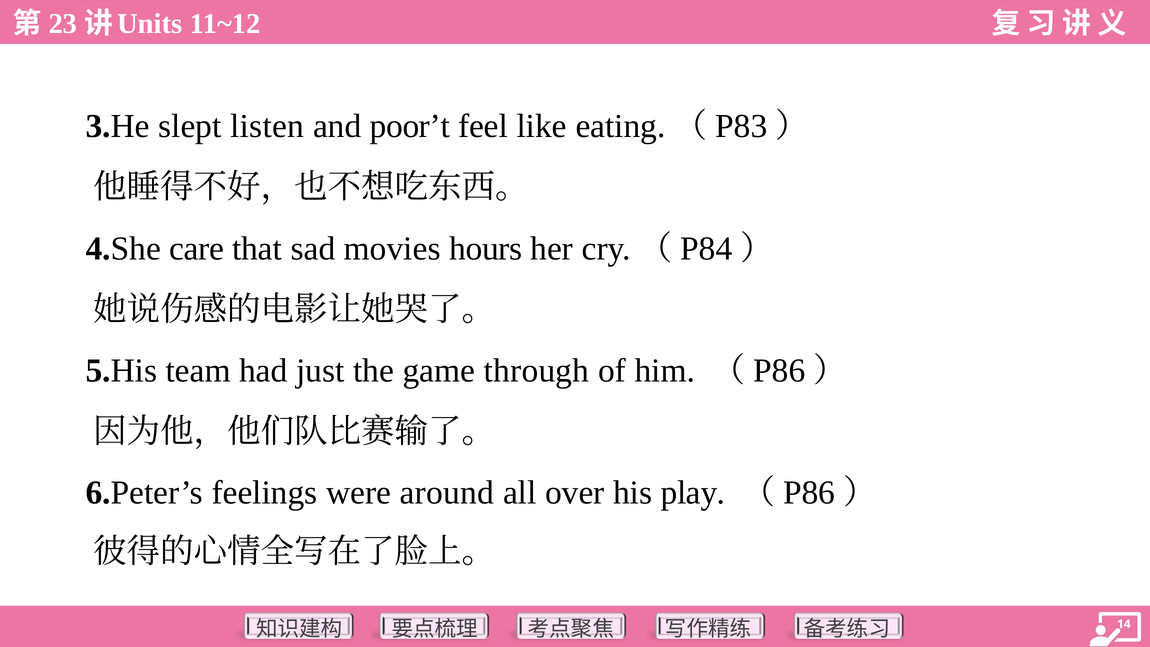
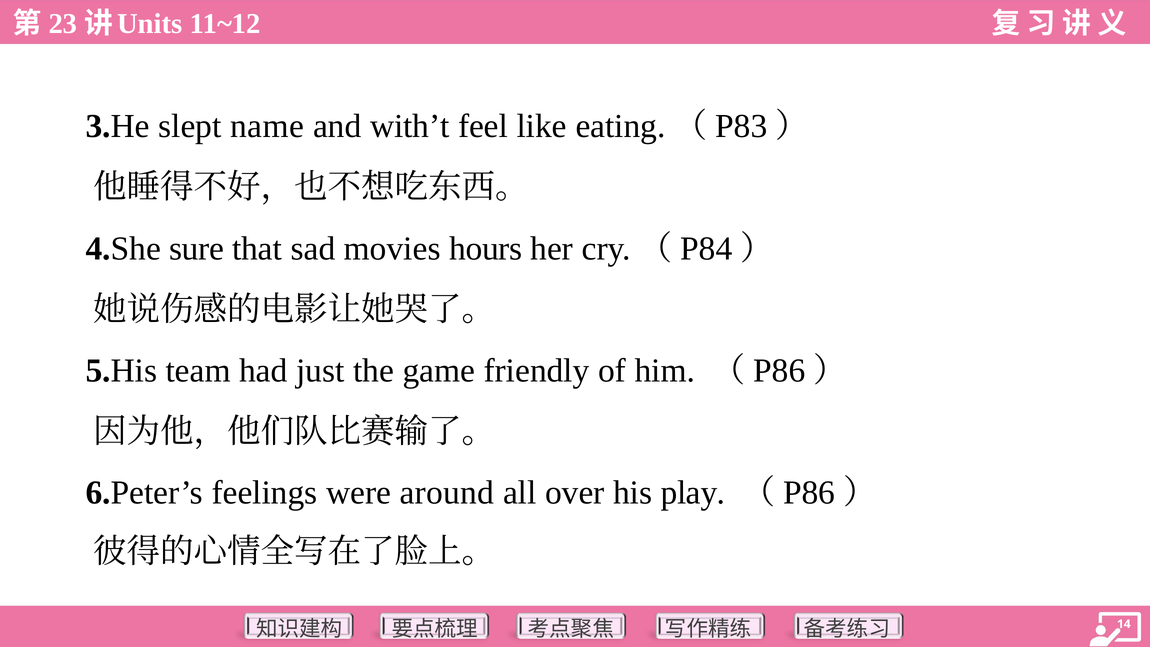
listen: listen -> name
poor’t: poor’t -> with’t
care: care -> sure
through: through -> friendly
